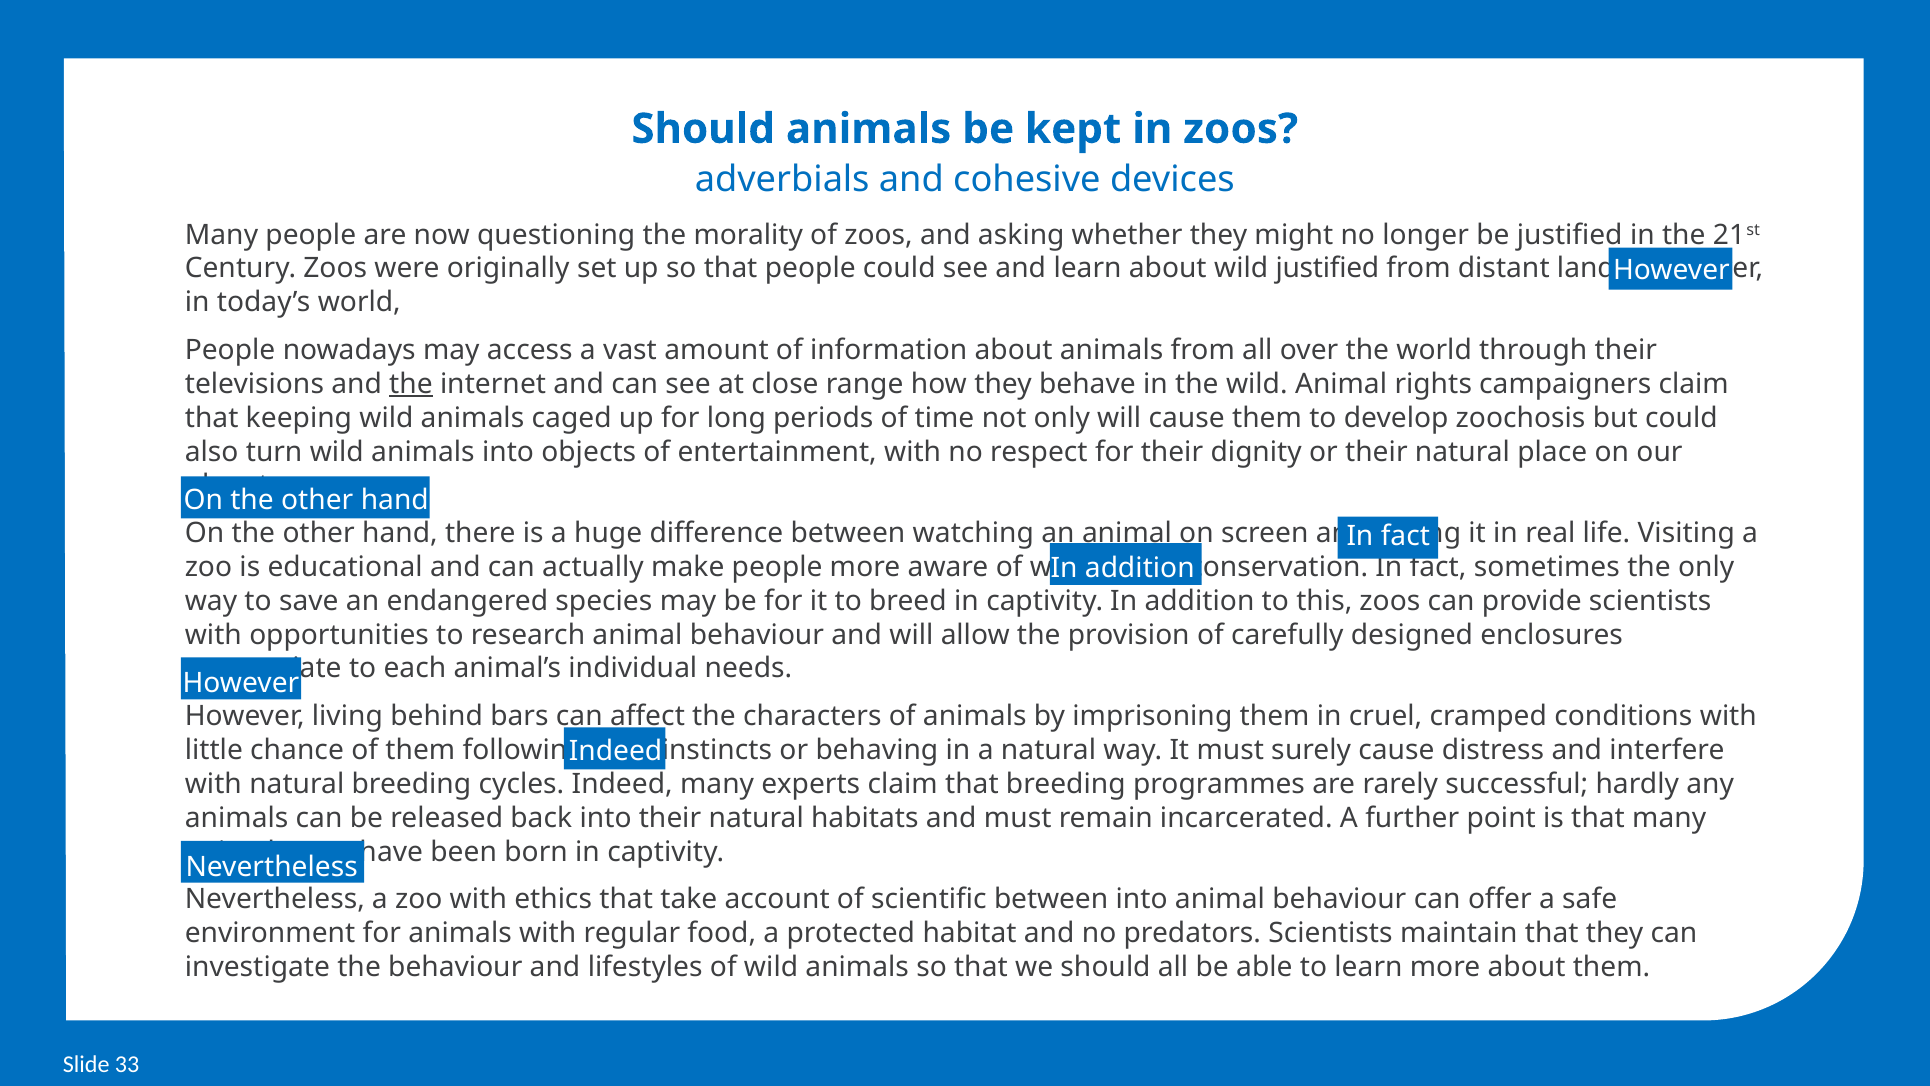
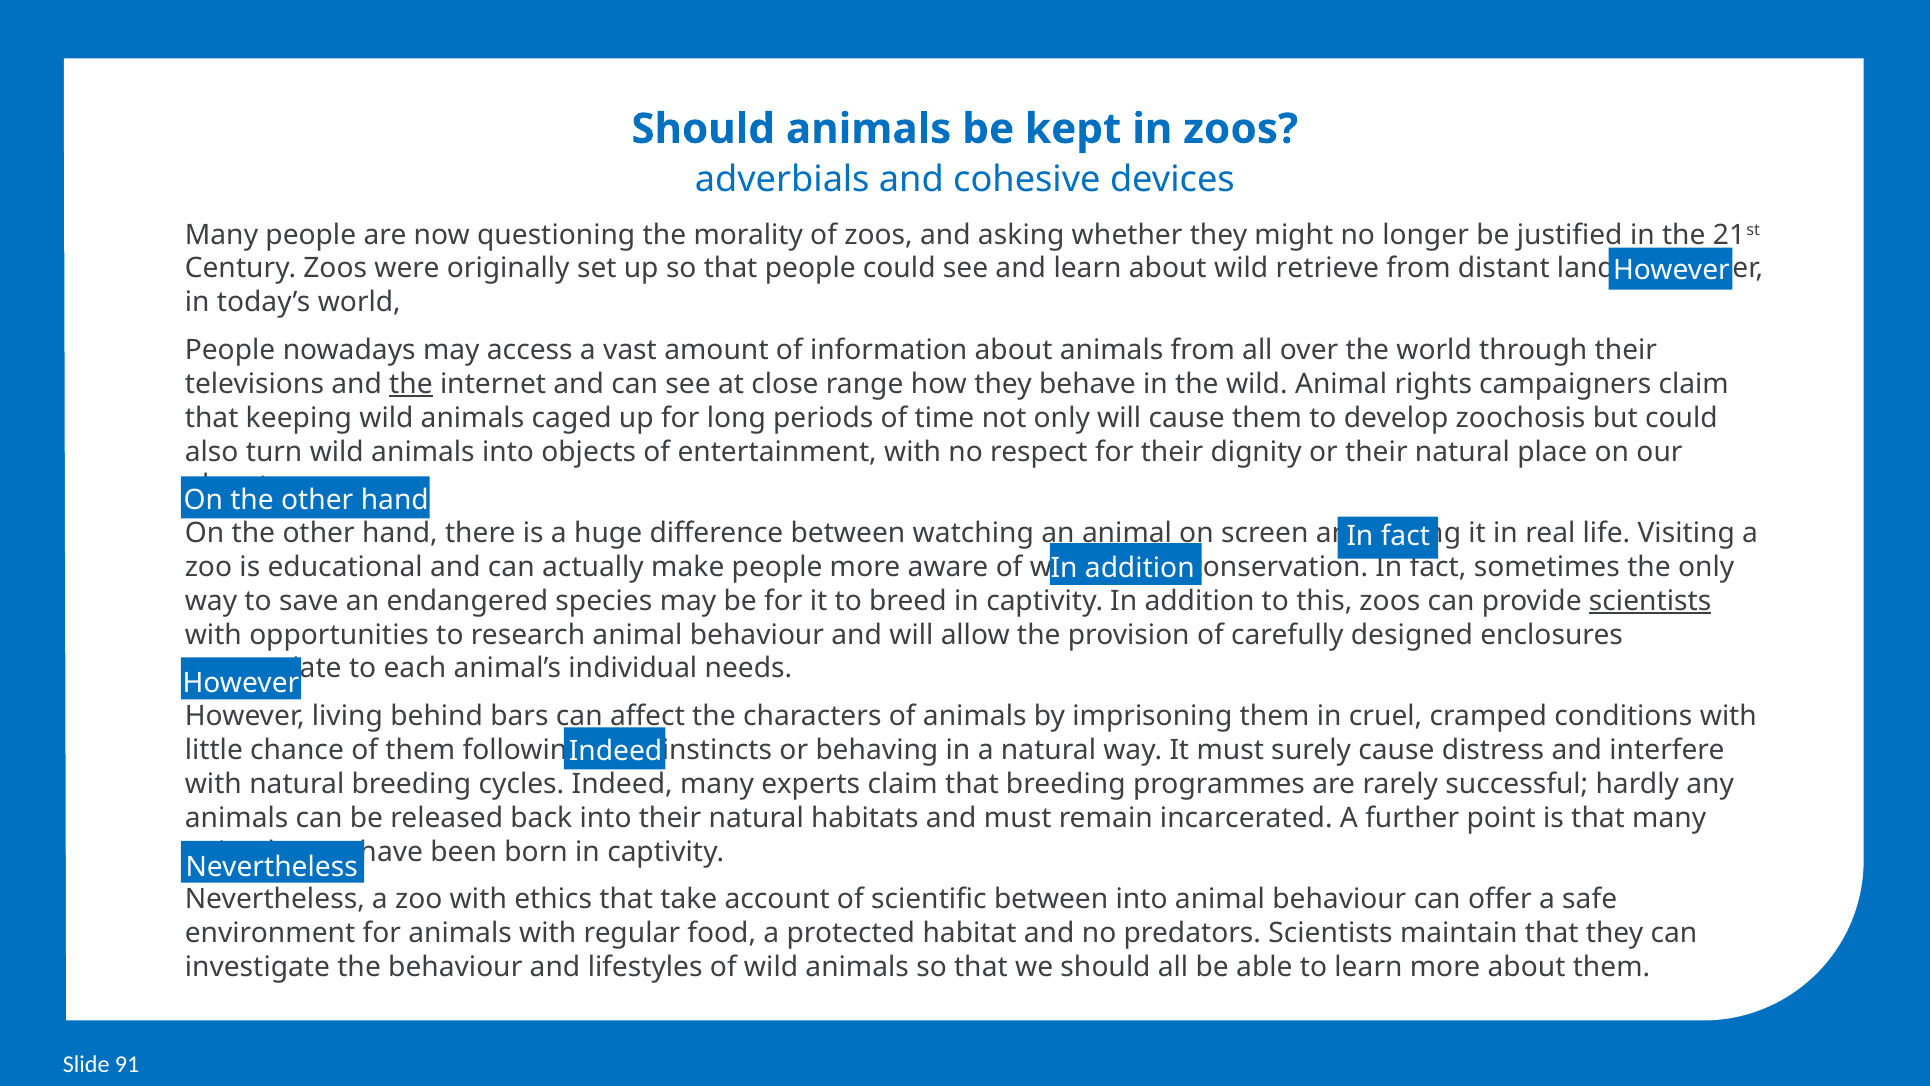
wild justified: justified -> retrieve
scientists at (1650, 601) underline: none -> present
33: 33 -> 91
